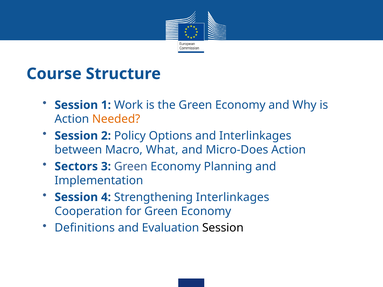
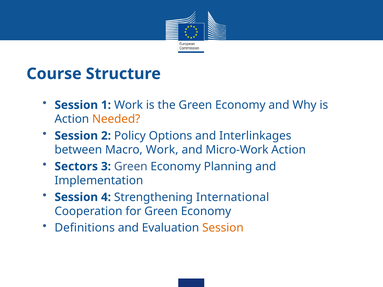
Macro What: What -> Work
Micro-Does: Micro-Does -> Micro-Work
Strengthening Interlinkages: Interlinkages -> International
Session at (223, 228) colour: black -> orange
